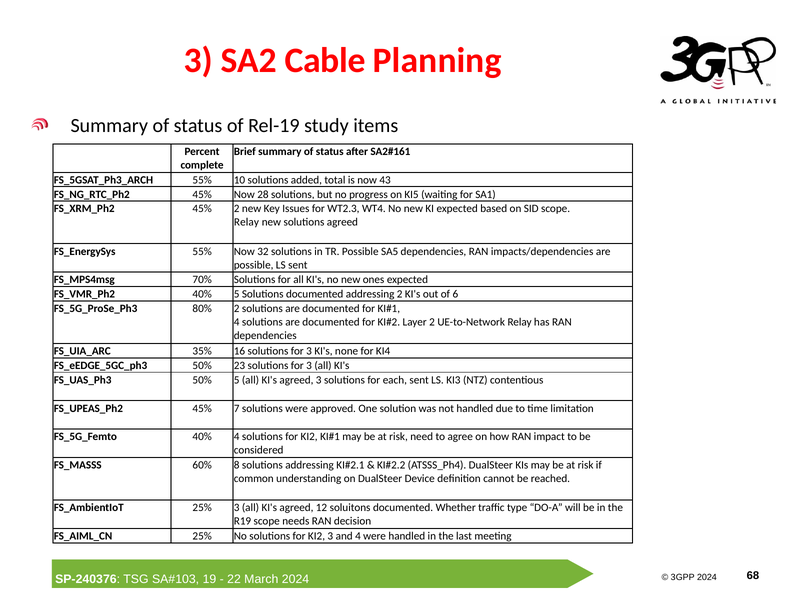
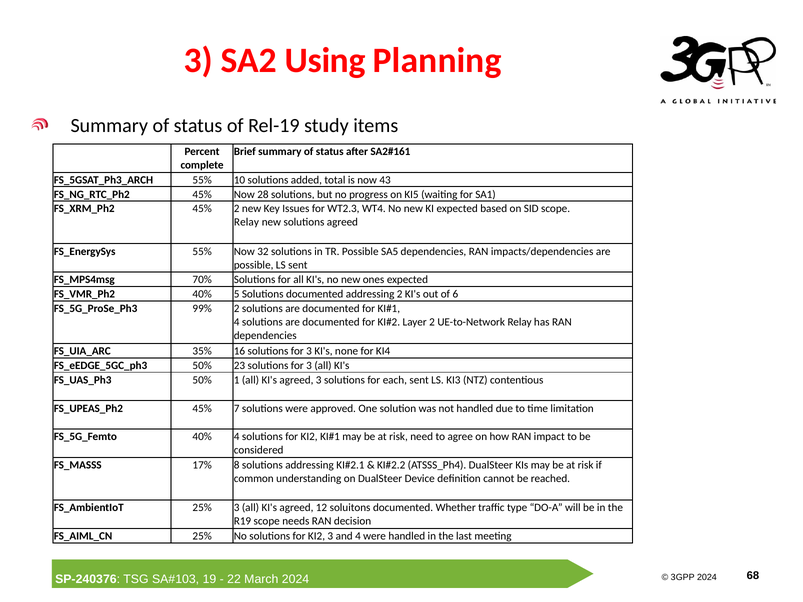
Cable: Cable -> Using
80%: 80% -> 99%
50% 5: 5 -> 1
60%: 60% -> 17%
